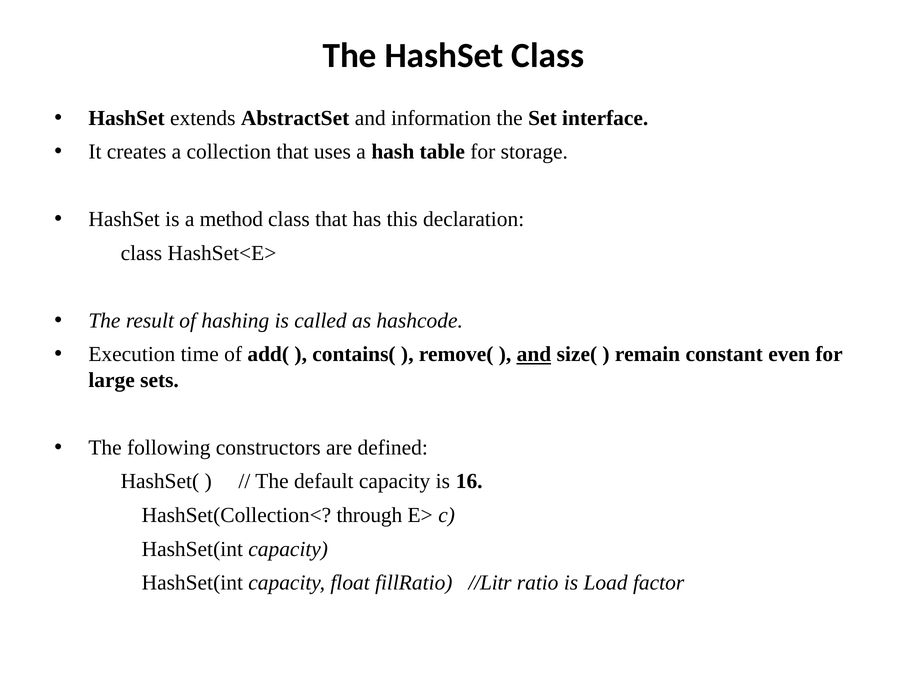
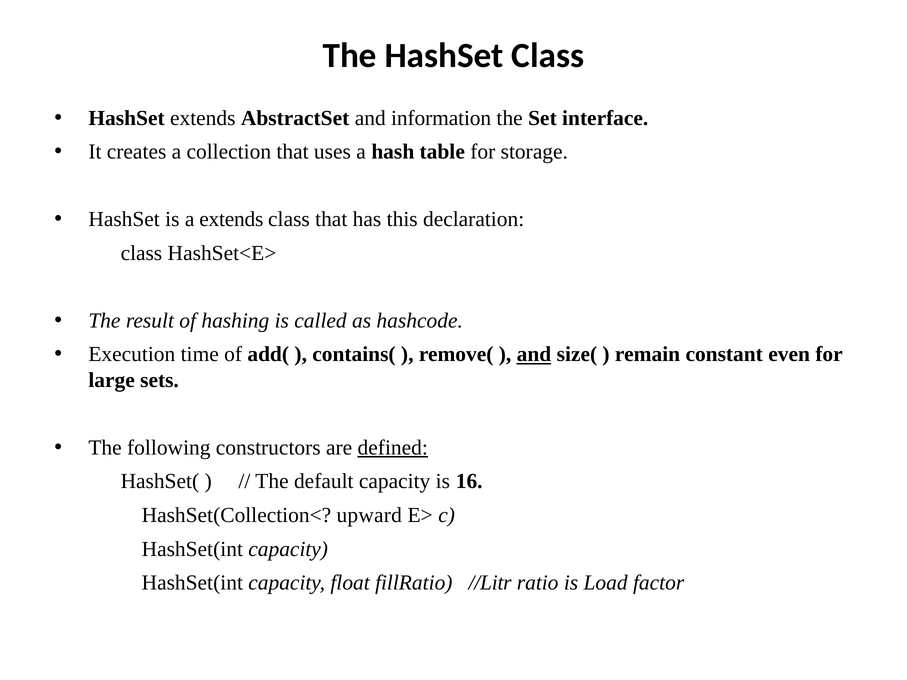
a method: method -> extends
defined underline: none -> present
through: through -> upward
